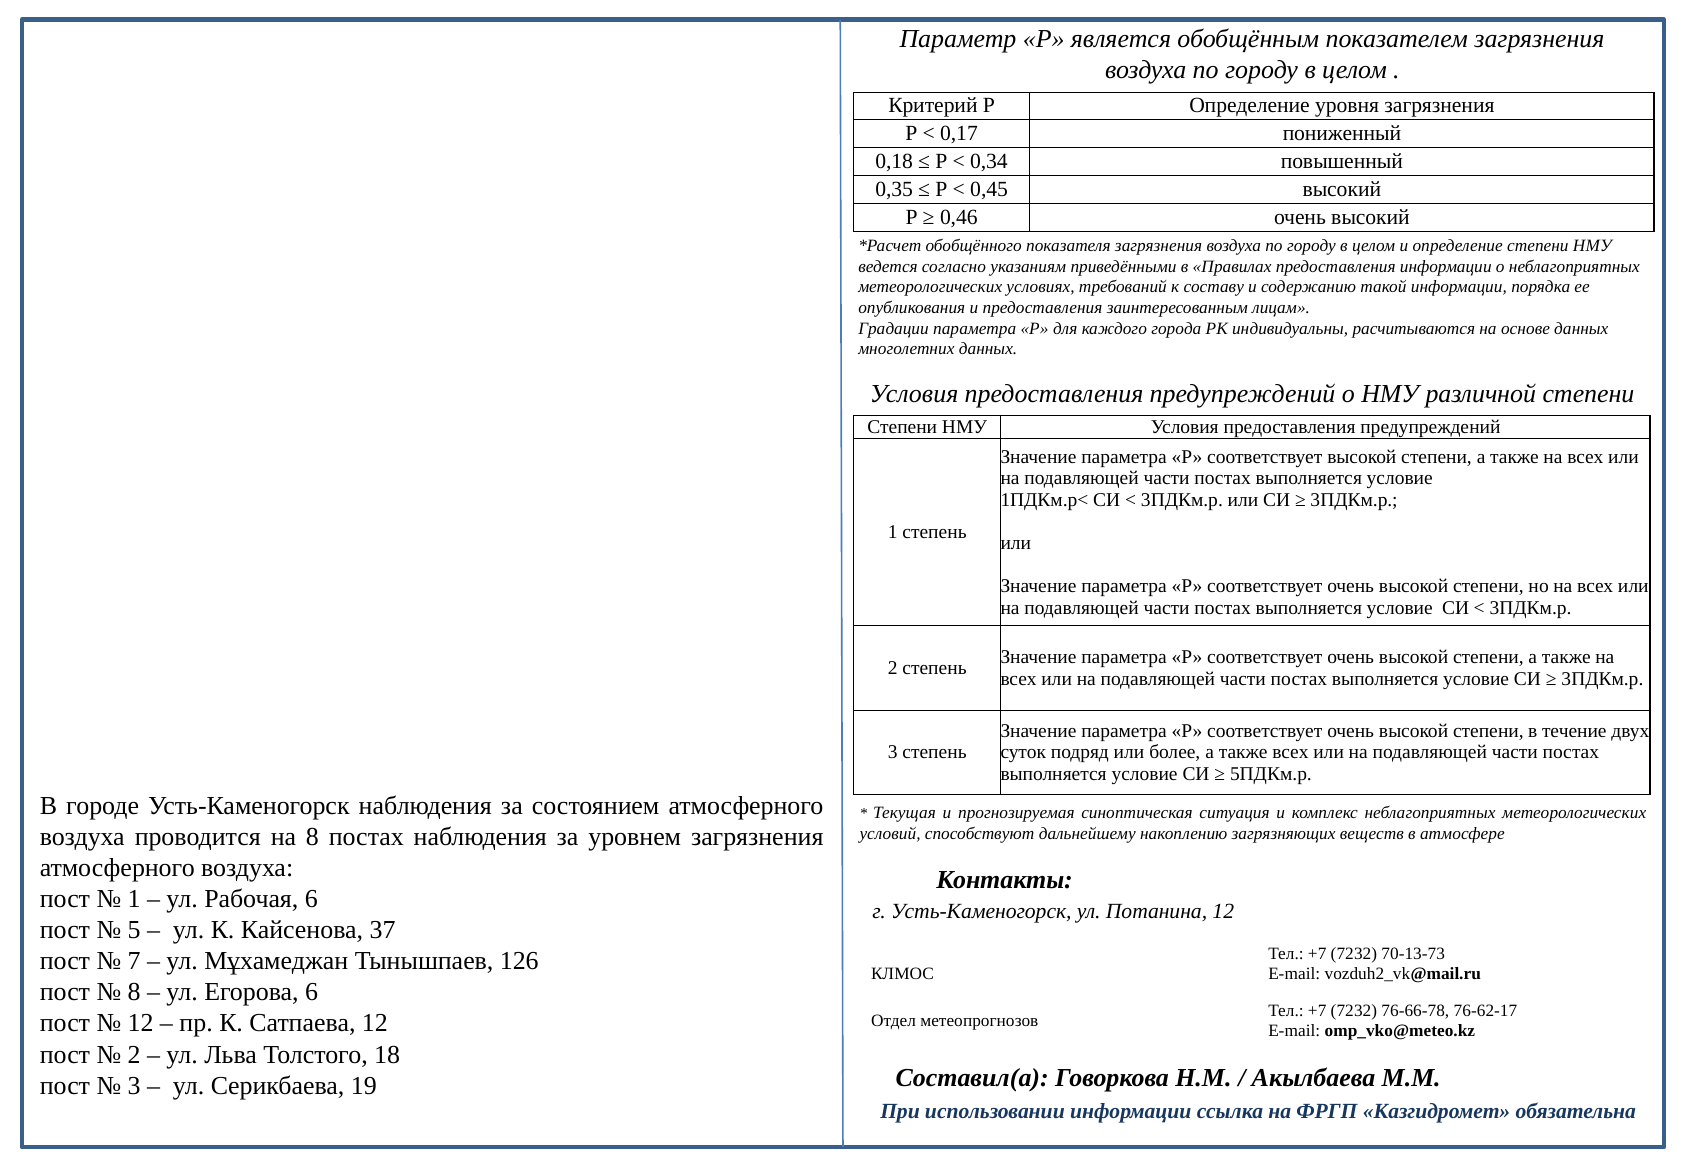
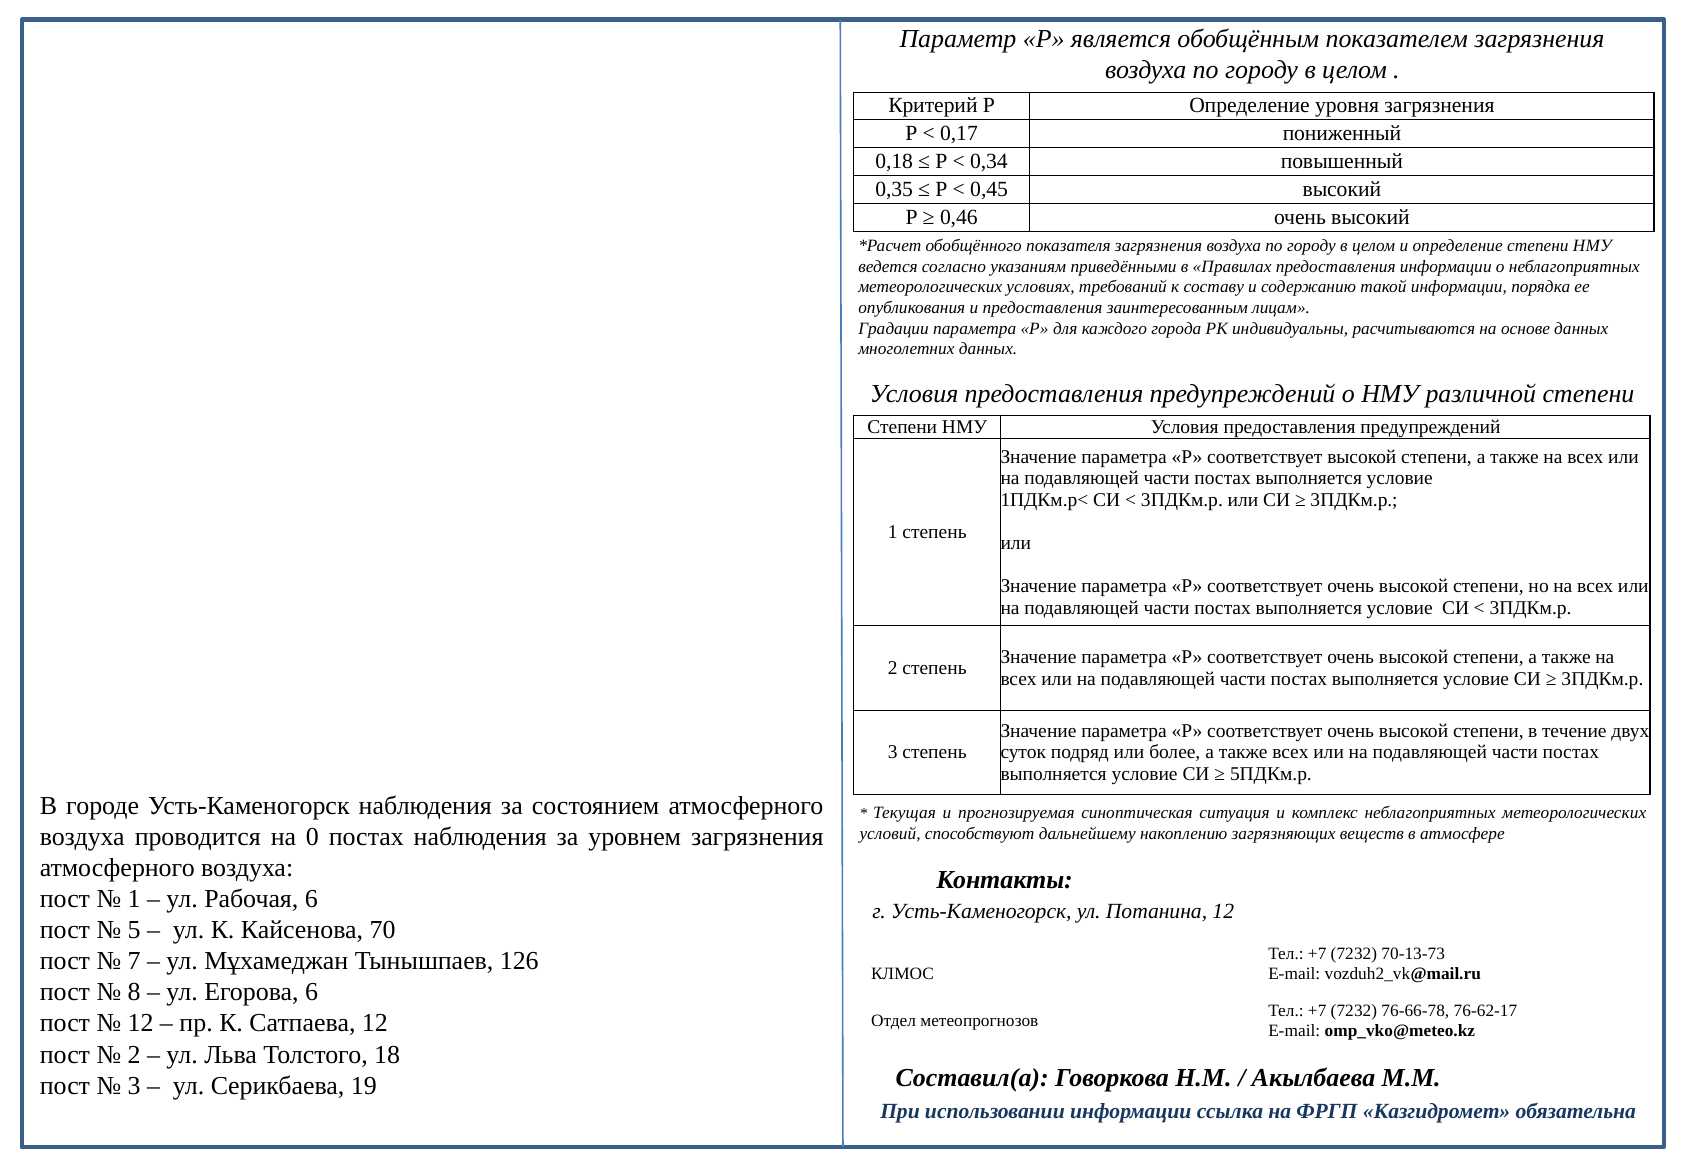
на 8: 8 -> 0
37: 37 -> 70
